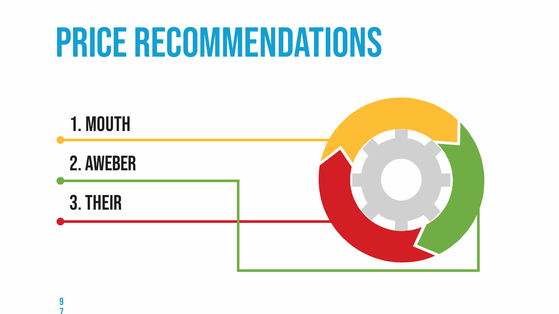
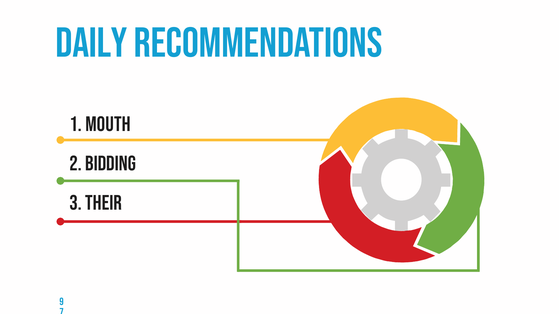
Price: Price -> Daily
aweber: aweber -> bidding
